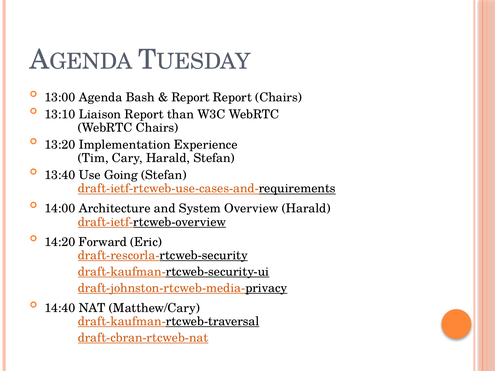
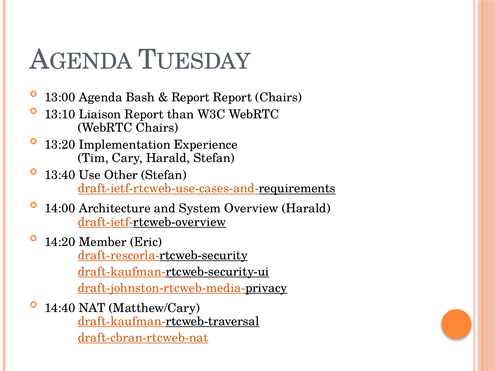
Going: Going -> Other
Forward: Forward -> Member
